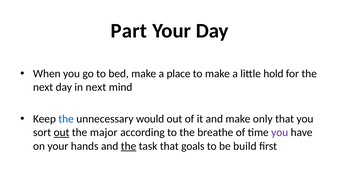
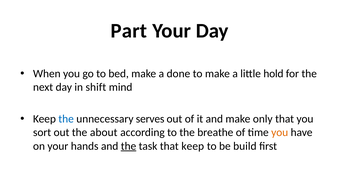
place: place -> done
in next: next -> shift
would: would -> serves
out at (62, 132) underline: present -> none
major: major -> about
you at (280, 132) colour: purple -> orange
that goals: goals -> keep
